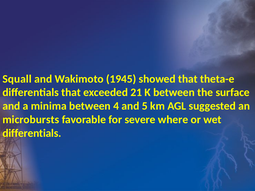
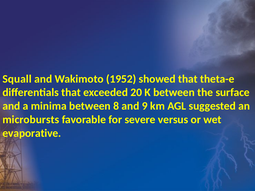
1945: 1945 -> 1952
21: 21 -> 20
4: 4 -> 8
5: 5 -> 9
where: where -> versus
differentials at (32, 133): differentials -> evaporative
